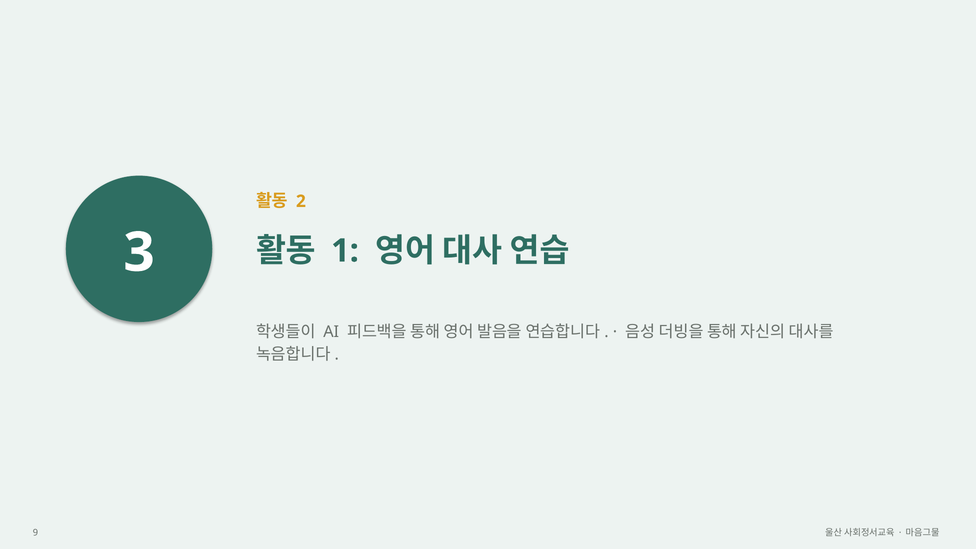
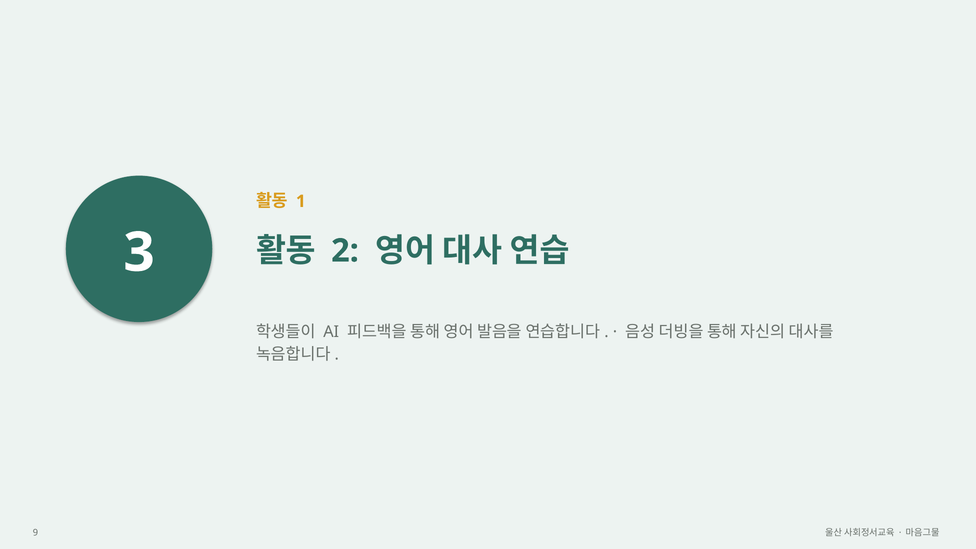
2: 2 -> 1
1: 1 -> 2
